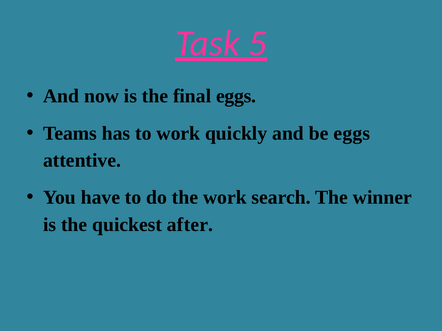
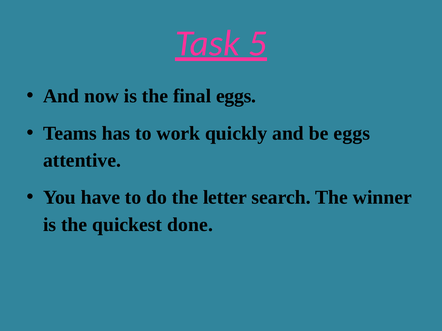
the work: work -> letter
after: after -> done
